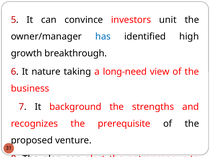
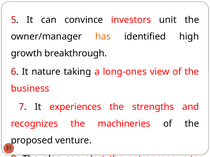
has colour: blue -> orange
long-need: long-need -> long-ones
background: background -> experiences
prerequisite: prerequisite -> machineries
